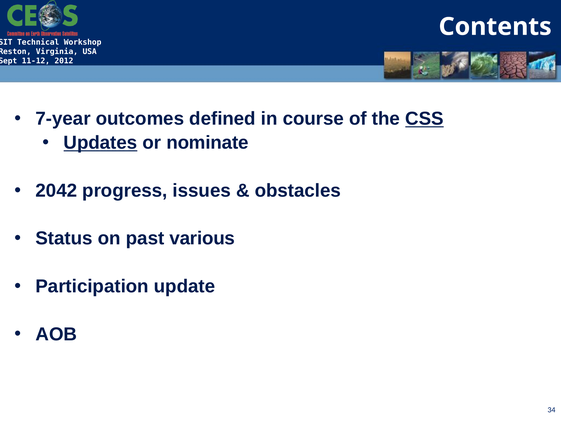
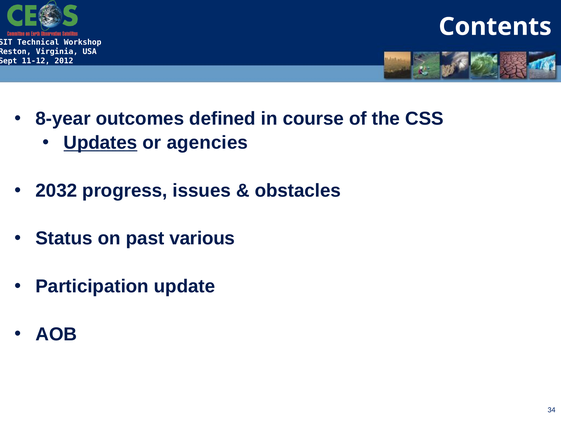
7-year: 7-year -> 8-year
CSS underline: present -> none
nominate: nominate -> agencies
2042: 2042 -> 2032
